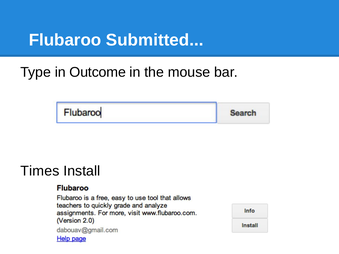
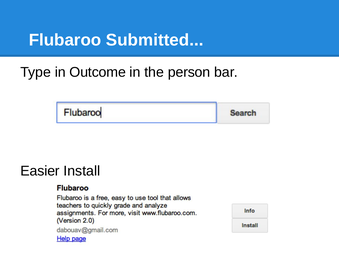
mouse: mouse -> person
Times: Times -> Easier
